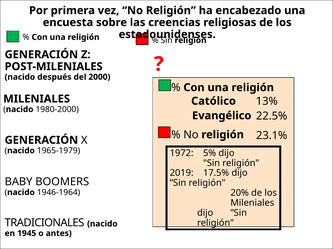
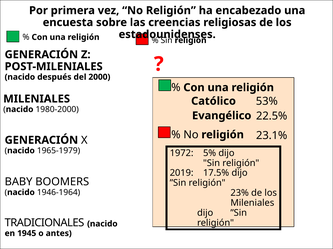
13%: 13% -> 53%
20%: 20% -> 23%
